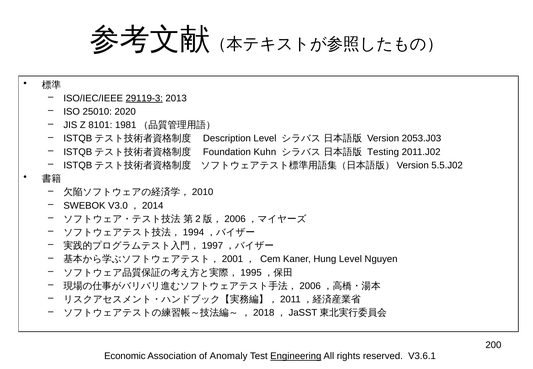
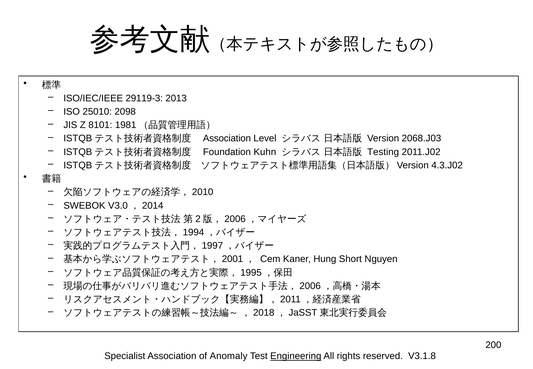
29119-3 underline: present -> none
2020: 2020 -> 2098
Description at (227, 138): Description -> Association
2053.J03: 2053.J03 -> 2068.J03
5.5.J02: 5.5.J02 -> 4.3.J02
Hung Level: Level -> Short
Economic: Economic -> Specialist
V3.6.1: V3.6.1 -> V3.1.8
